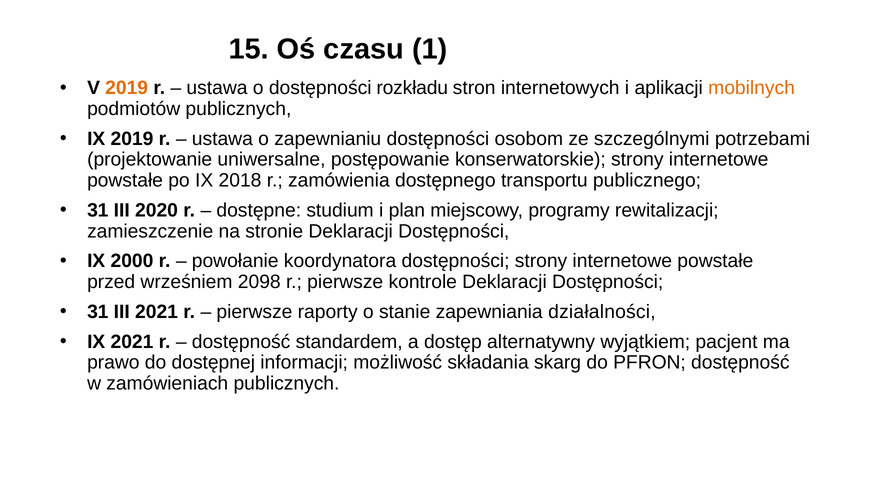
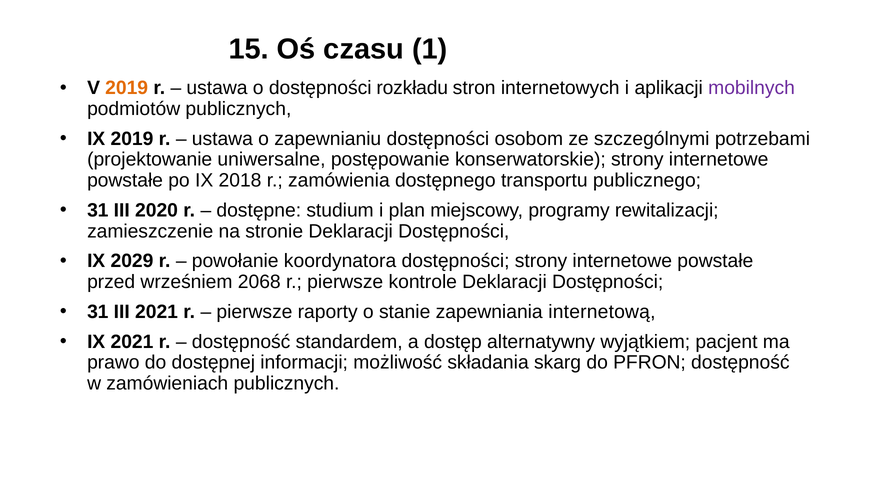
mobilnych colour: orange -> purple
2000: 2000 -> 2029
2098: 2098 -> 2068
działalności: działalności -> internetową
